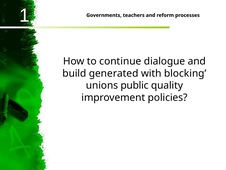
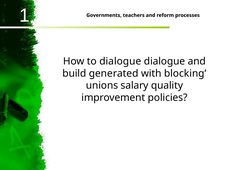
to continue: continue -> dialogue
public: public -> salary
